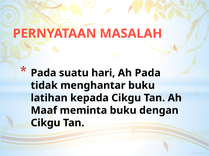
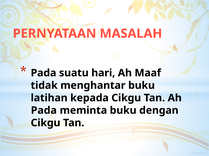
Ah Pada: Pada -> Maaf
Maaf at (44, 111): Maaf -> Pada
